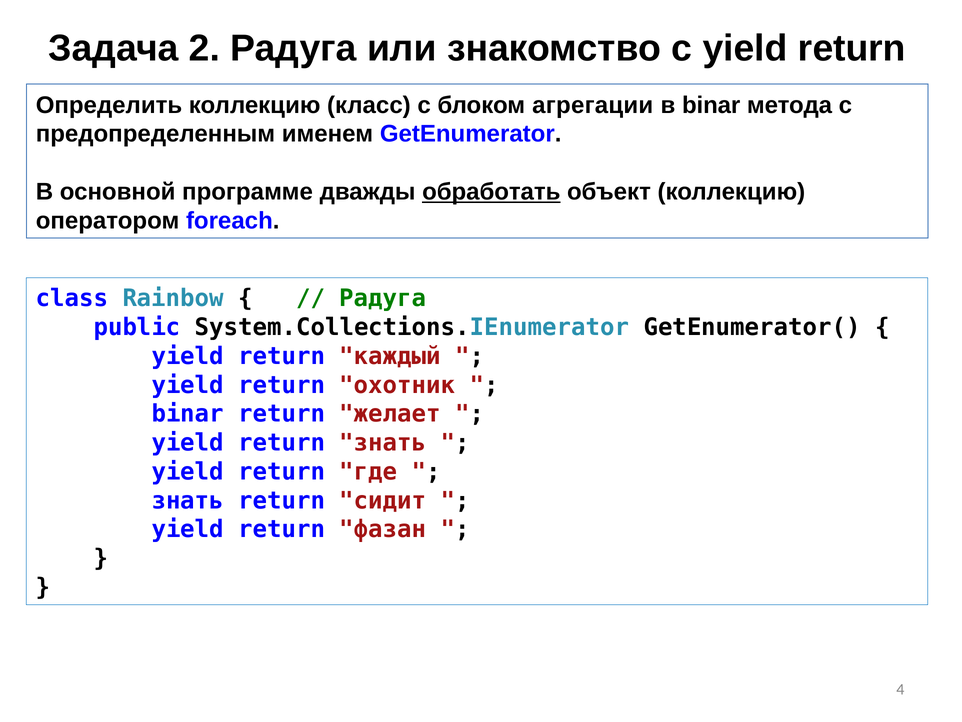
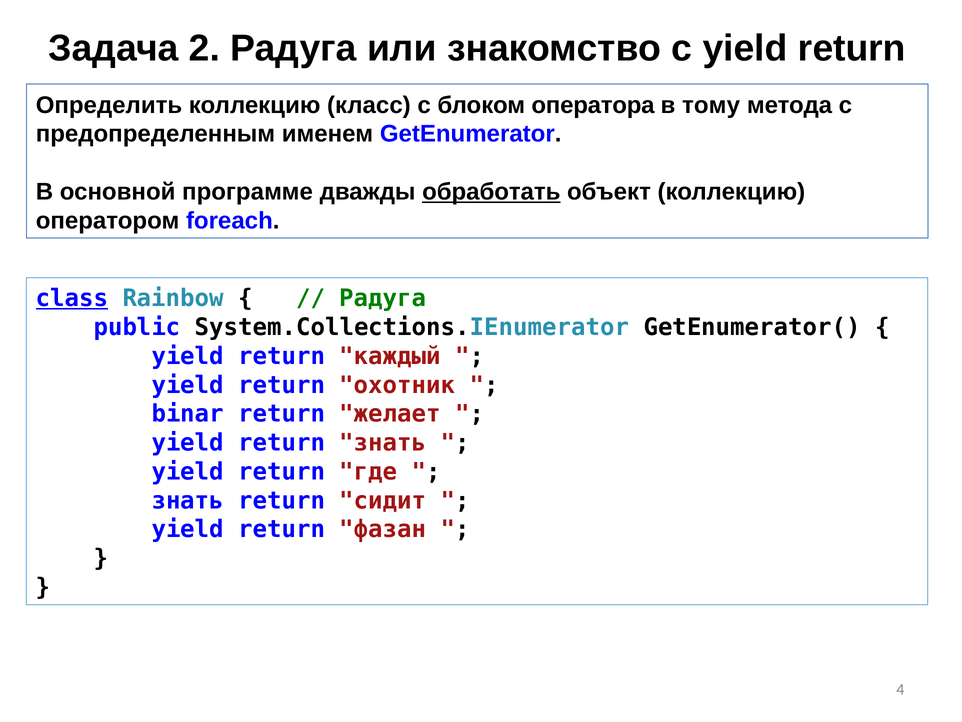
агрегации: агрегации -> оператора
в binar: binar -> тому
class underline: none -> present
